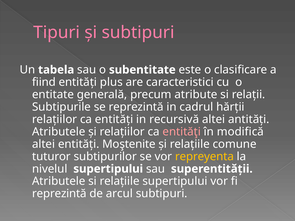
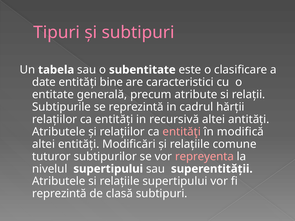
fiind: fiind -> date
plus: plus -> bine
Moştenite: Moştenite -> Modificări
repreyenta colour: yellow -> pink
arcul: arcul -> clasă
